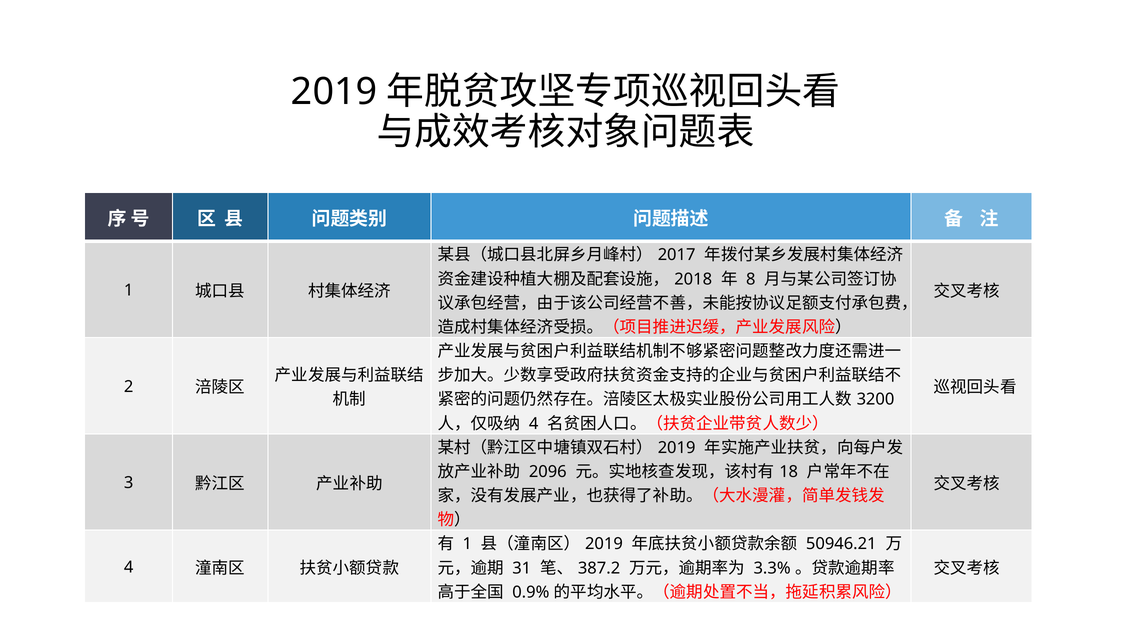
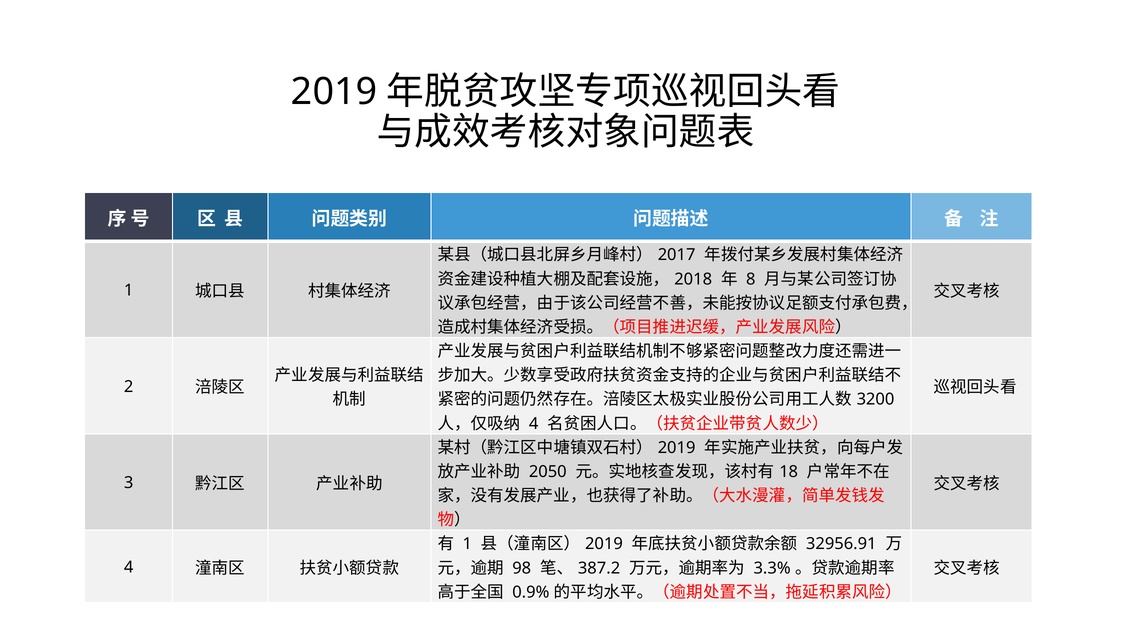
2096: 2096 -> 2050
50946.21: 50946.21 -> 32956.91
31: 31 -> 98
